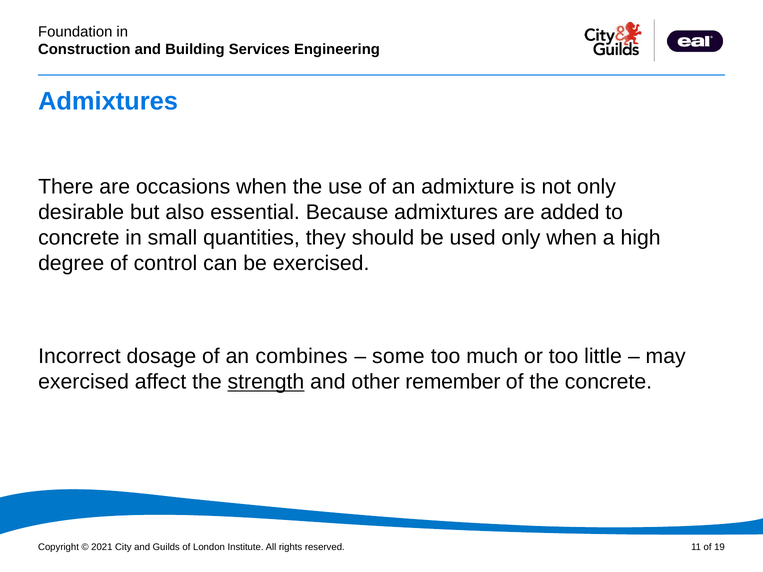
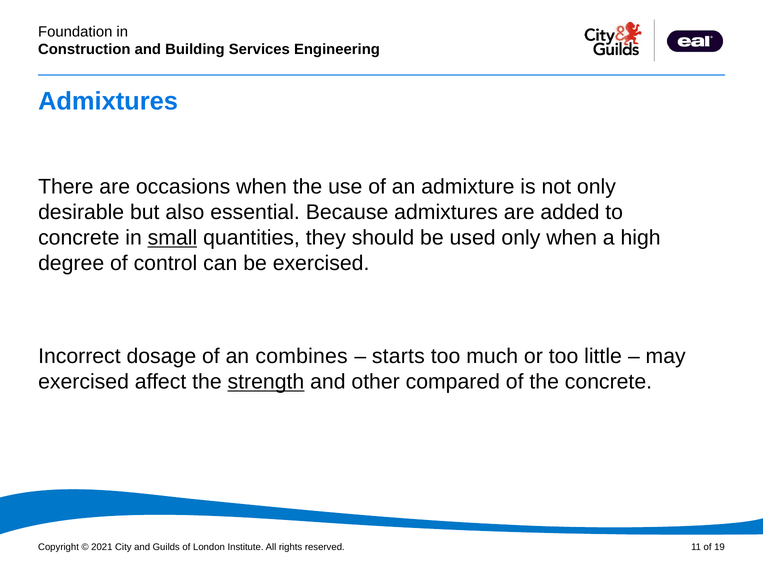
small underline: none -> present
some: some -> starts
remember: remember -> compared
